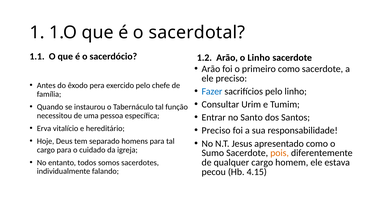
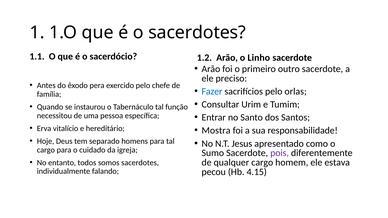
o sacerdotal: sacerdotal -> sacerdotes
primeiro como: como -> outro
pelo linho: linho -> orlas
Preciso at (216, 131): Preciso -> Mostra
pois colour: orange -> purple
